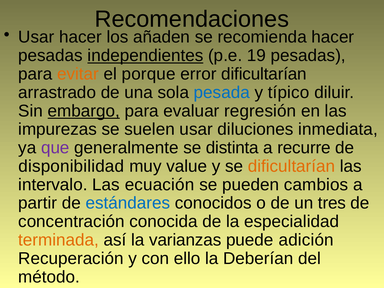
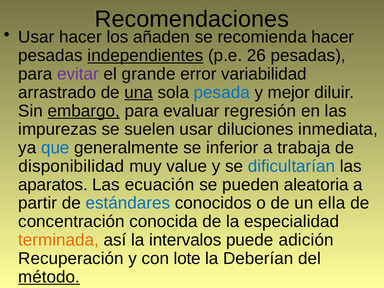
19: 19 -> 26
evitar colour: orange -> purple
porque: porque -> grande
error dificultarían: dificultarían -> variabilidad
una underline: none -> present
típico: típico -> mejor
que colour: purple -> blue
distinta: distinta -> inferior
recurre: recurre -> trabaja
dificultarían at (292, 166) colour: orange -> blue
intervalo: intervalo -> aparatos
cambios: cambios -> aleatoria
tres: tres -> ella
varianzas: varianzas -> intervalos
ello: ello -> lote
método underline: none -> present
